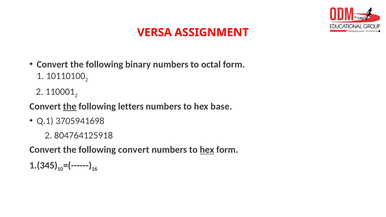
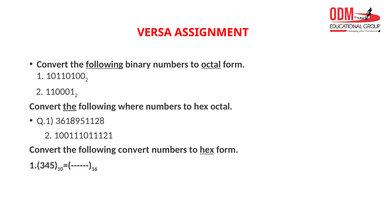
following at (104, 64) underline: none -> present
octal at (211, 64) underline: none -> present
letters: letters -> where
hex base: base -> octal
3705941698: 3705941698 -> 3618951128
804764125918: 804764125918 -> 100111011121
